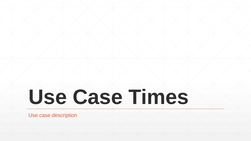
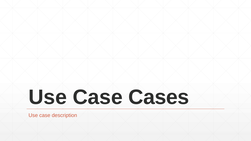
Times: Times -> Cases
